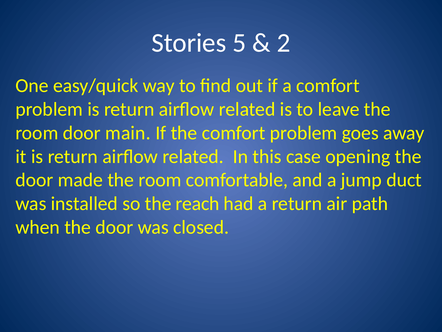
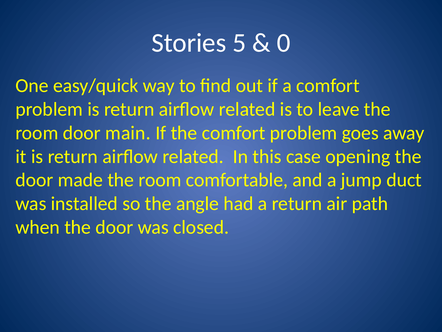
2: 2 -> 0
reach: reach -> angle
